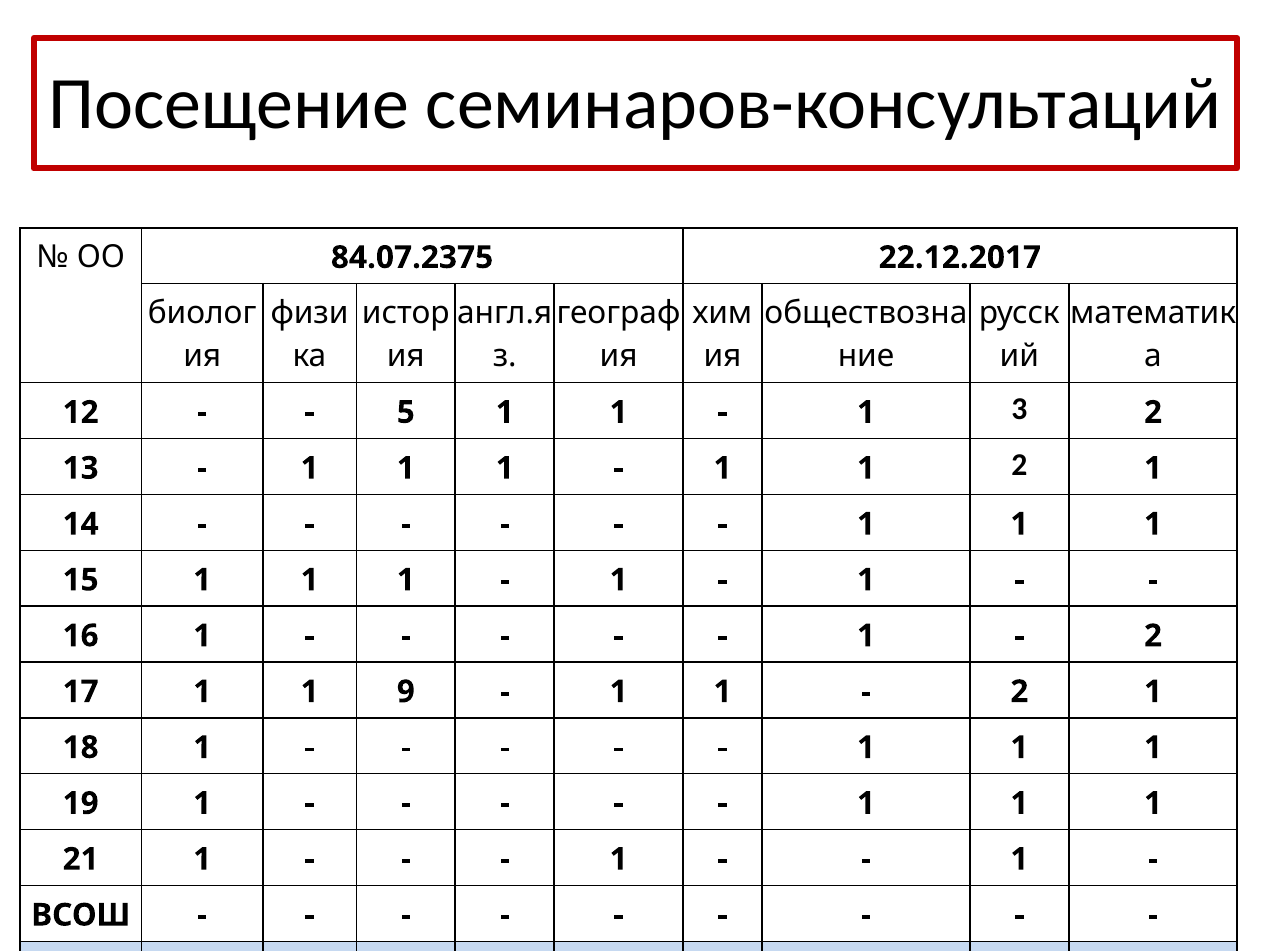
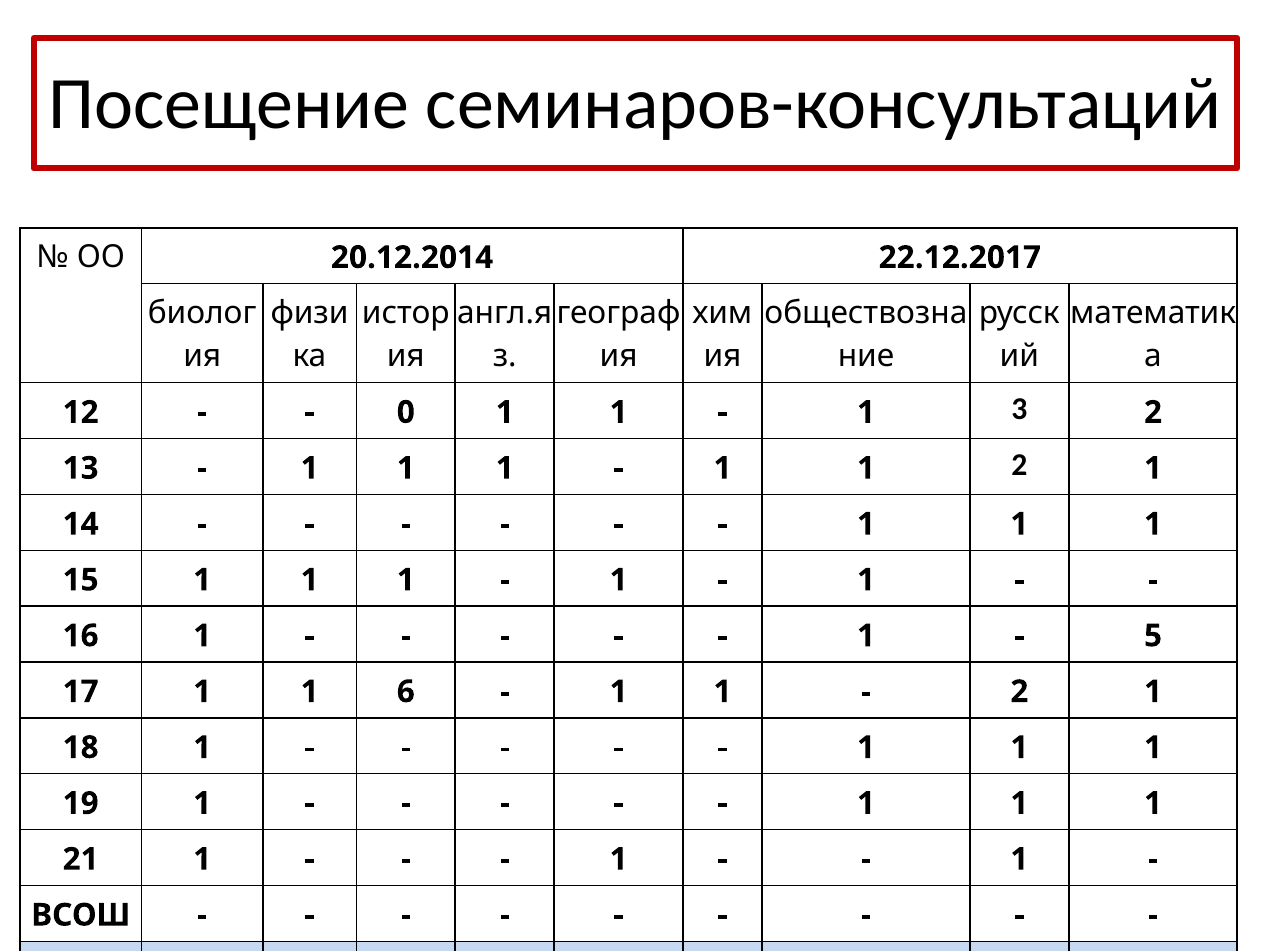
84.07.2375: 84.07.2375 -> 20.12.2014
5: 5 -> 0
2 at (1153, 635): 2 -> 5
9: 9 -> 6
